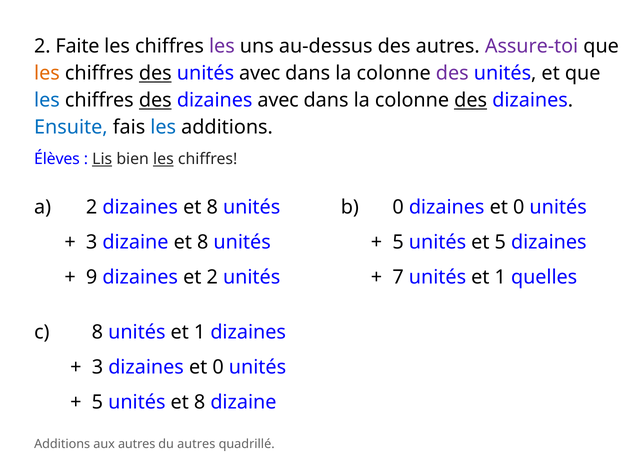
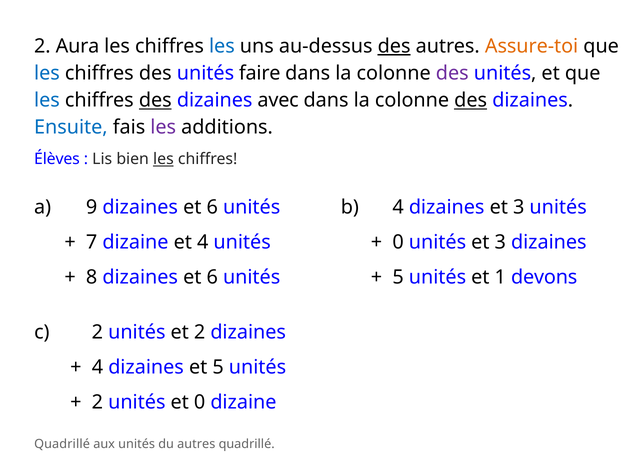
Faite: Faite -> Aura
les at (222, 46) colour: purple -> blue
des at (394, 46) underline: none -> present
Assure-toi colour: purple -> orange
les at (47, 73) colour: orange -> blue
des at (155, 73) underline: present -> none
unités avec: avec -> faire
les at (163, 128) colour: blue -> purple
Lis underline: present -> none
2 at (92, 208): 2 -> 9
8 at (212, 208): 8 -> 6
0 at (398, 208): 0 -> 4
0 at (519, 208): 0 -> 3
3 at (92, 243): 3 -> 7
dizaine et 8: 8 -> 4
5 at (398, 243): 5 -> 0
unités et 5: 5 -> 3
9: 9 -> 8
2 at (212, 278): 2 -> 6
7 at (398, 278): 7 -> 5
quelles: quelles -> devons
8 at (97, 333): 8 -> 2
1 at (200, 333): 1 -> 2
3 at (97, 368): 3 -> 4
0 at (218, 368): 0 -> 5
5 at (97, 403): 5 -> 2
unités et 8: 8 -> 0
Additions at (62, 445): Additions -> Quadrillé
aux autres: autres -> unités
